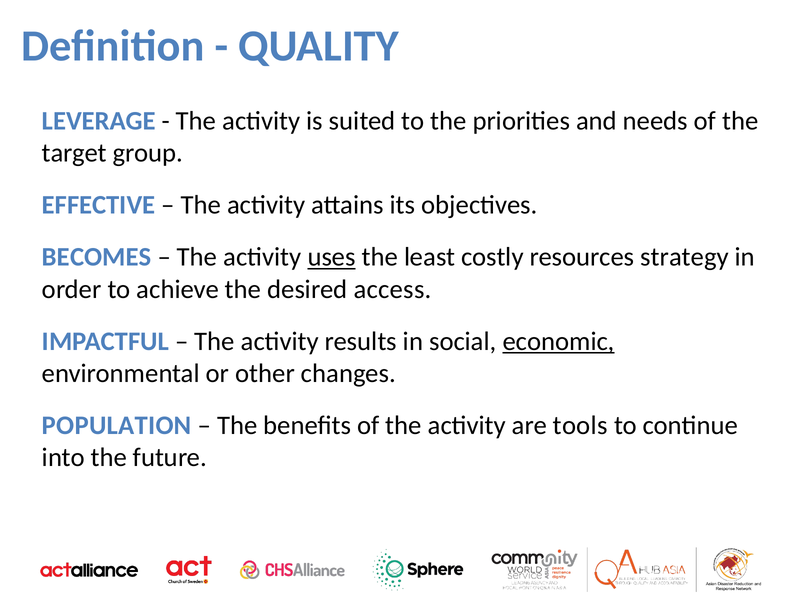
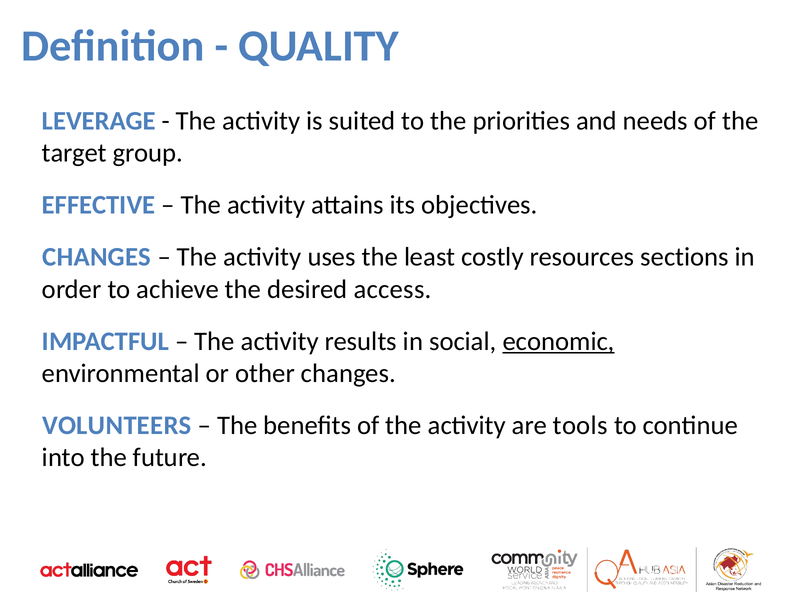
BECOMES at (97, 257): BECOMES -> CHANGES
uses underline: present -> none
strategy: strategy -> sections
POPULATION: POPULATION -> VOLUNTEERS
